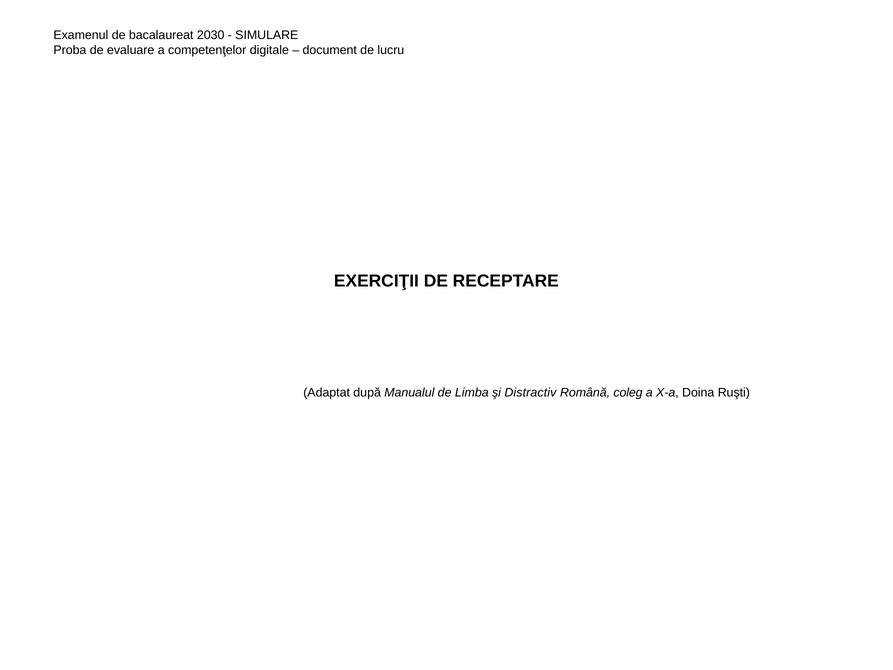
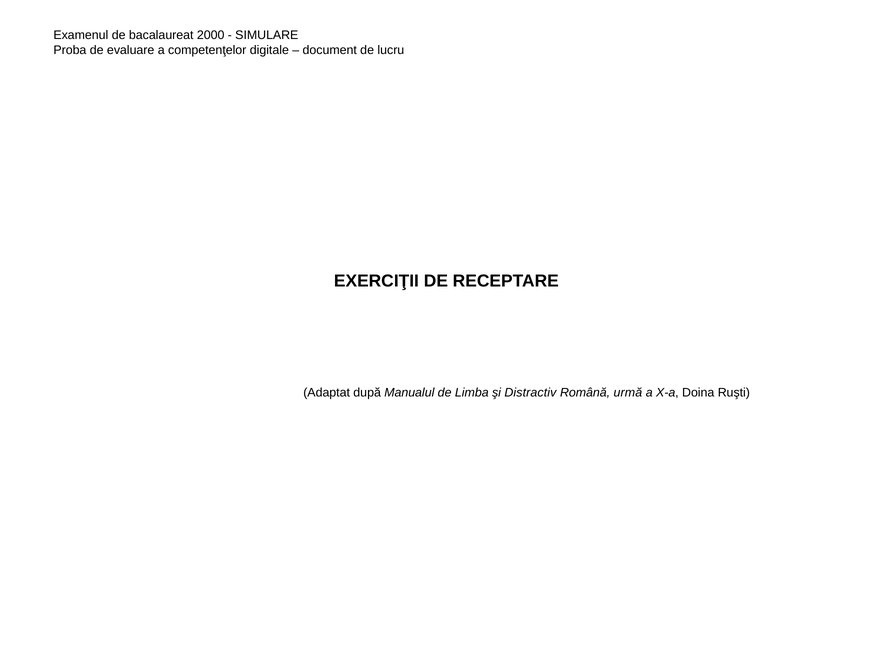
2030: 2030 -> 2000
coleg: coleg -> urmă
